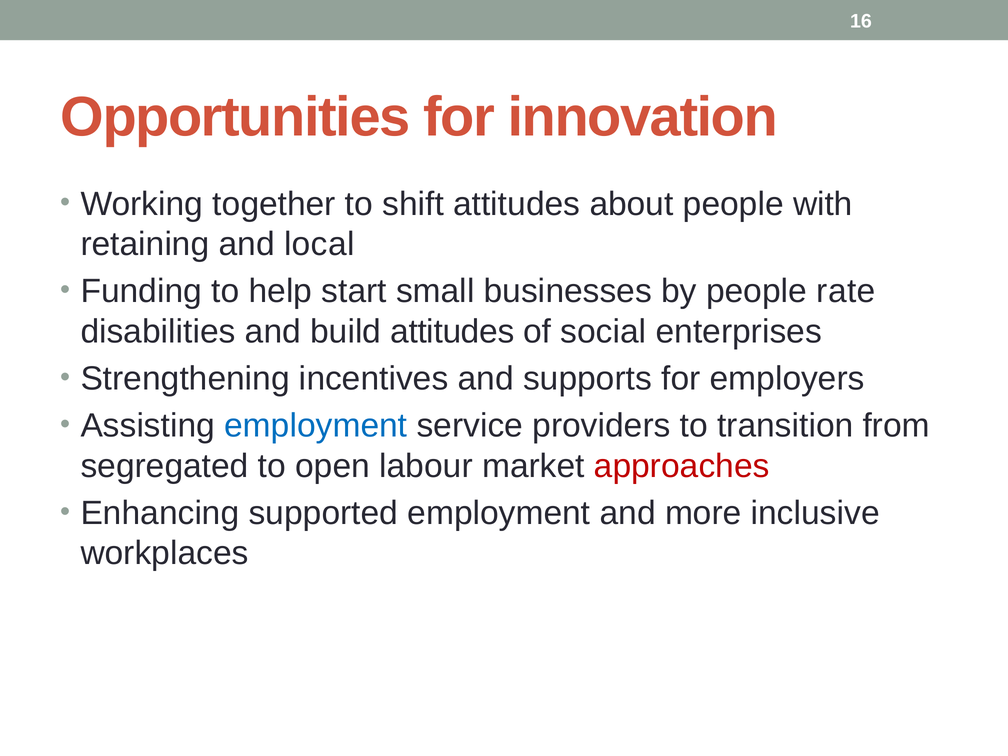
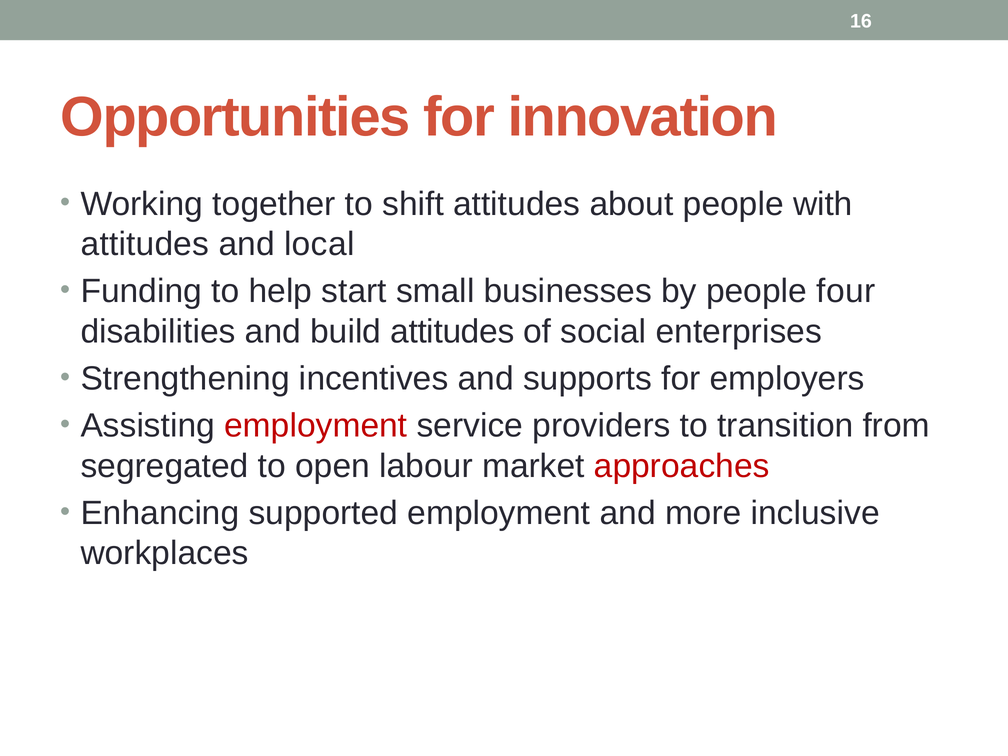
retaining at (145, 244): retaining -> attitudes
rate: rate -> four
employment at (316, 426) colour: blue -> red
